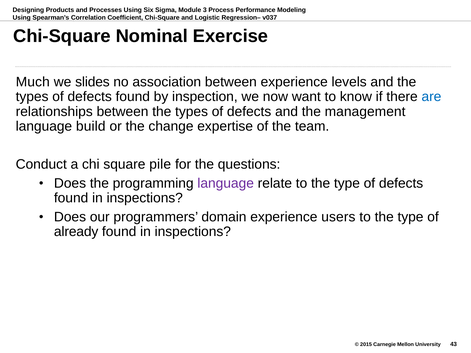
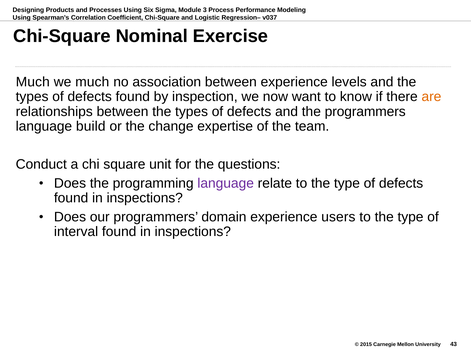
we slides: slides -> much
are colour: blue -> orange
the management: management -> programmers
pile: pile -> unit
already: already -> interval
